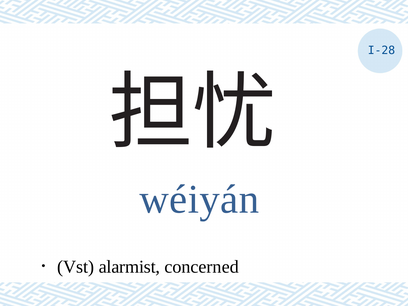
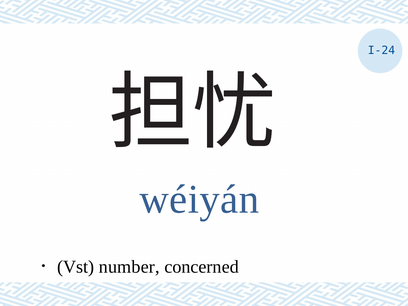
I-28: I-28 -> I-24
alarmist: alarmist -> number
